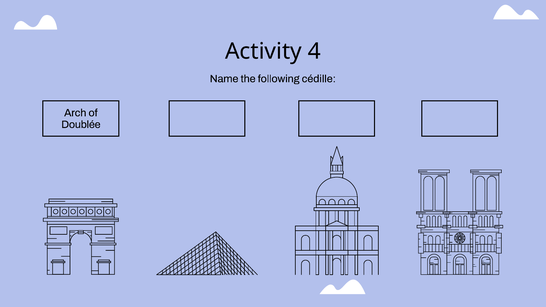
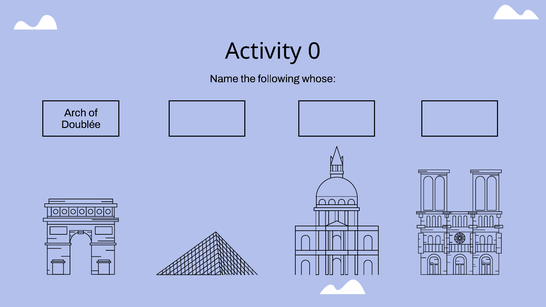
4: 4 -> 0
cédille: cédille -> whose
